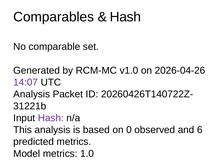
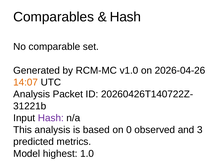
14:07 colour: purple -> orange
6: 6 -> 3
Model metrics: metrics -> highest
